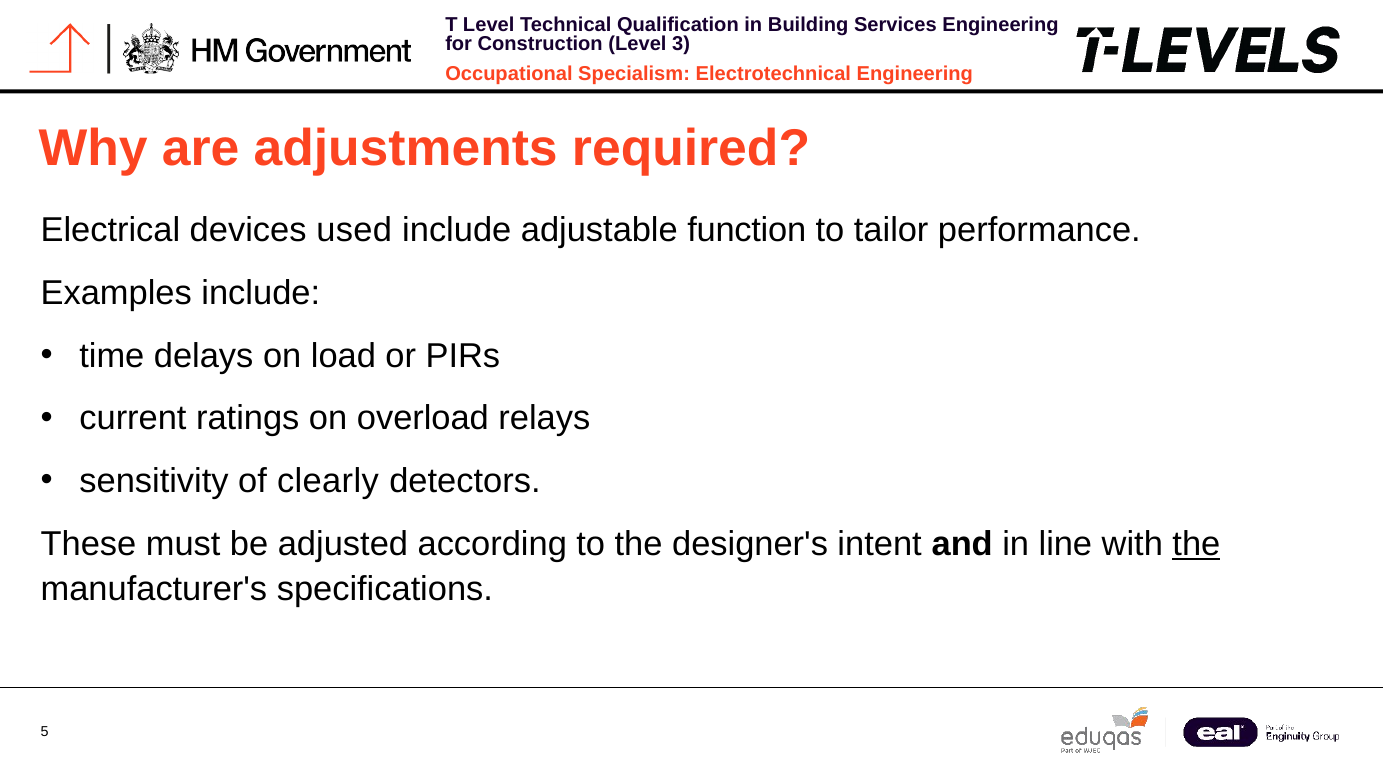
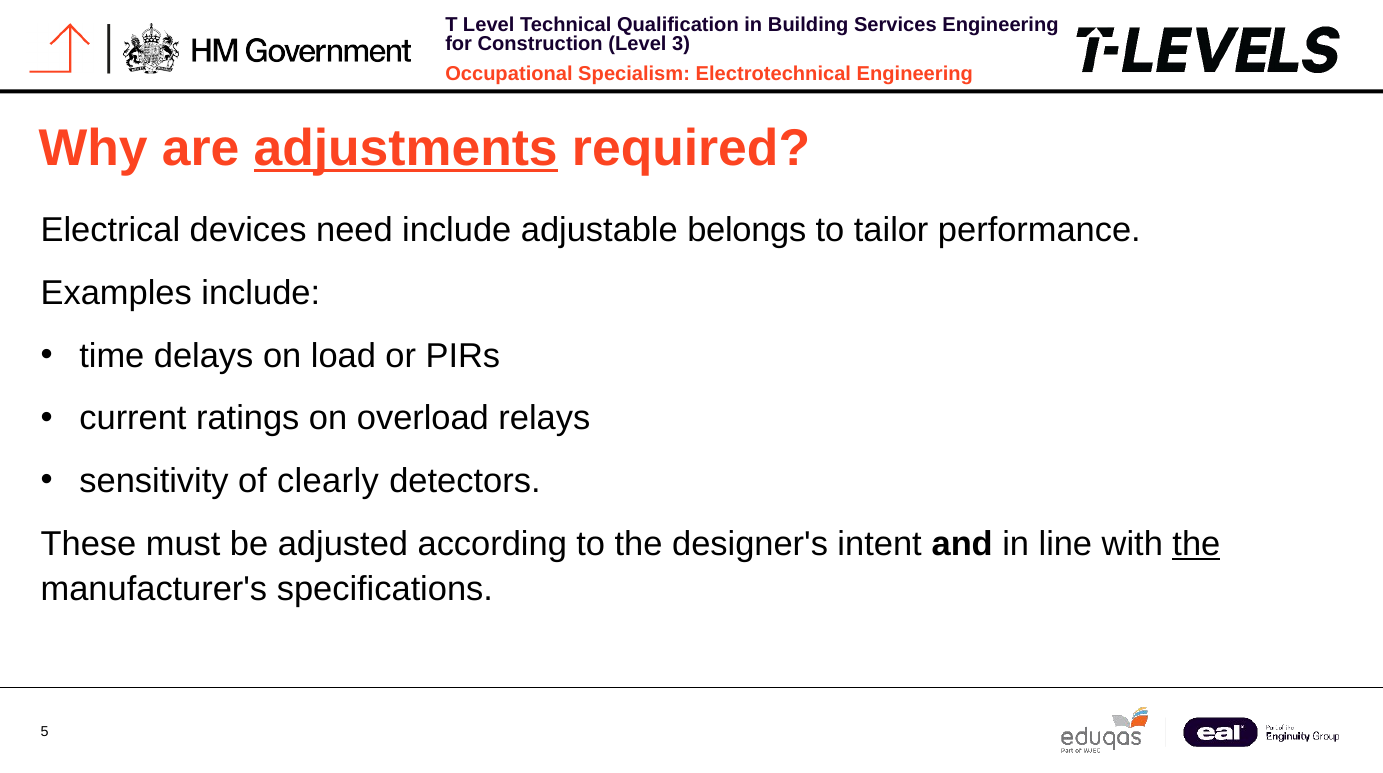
adjustments underline: none -> present
used: used -> need
function: function -> belongs
